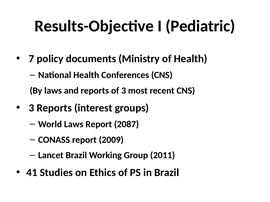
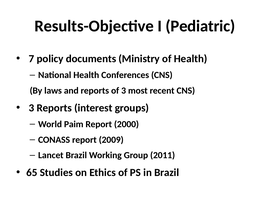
World Laws: Laws -> Paim
2087: 2087 -> 2000
41: 41 -> 65
